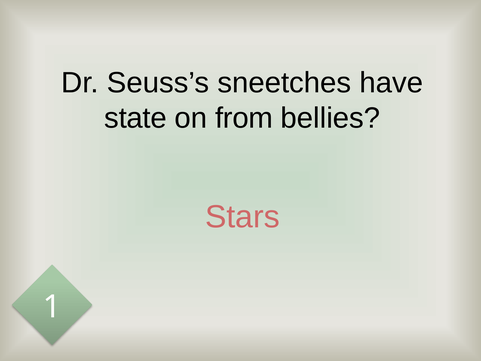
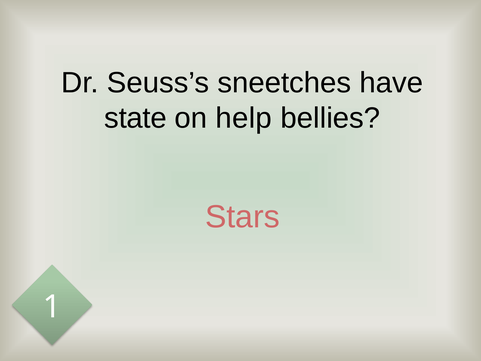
from: from -> help
